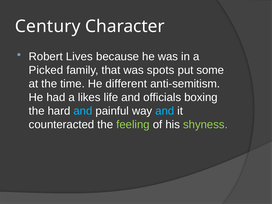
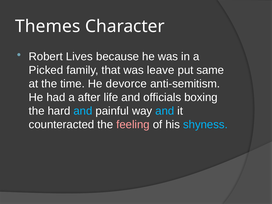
Century: Century -> Themes
spots: spots -> leave
some: some -> same
different: different -> devorce
likes: likes -> after
feeling colour: light green -> pink
shyness colour: light green -> light blue
